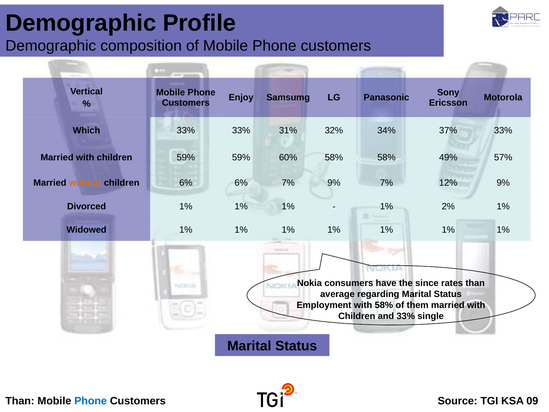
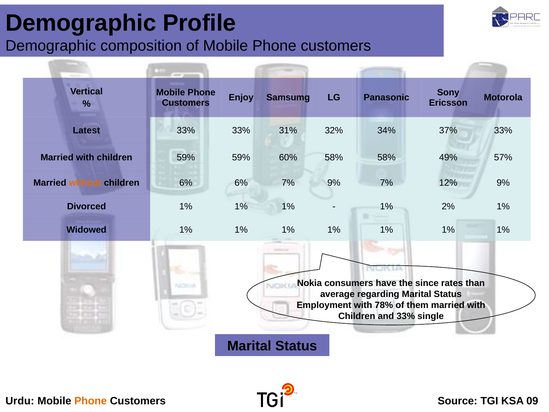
Which: Which -> Latest
with 58%: 58% -> 78%
Than at (20, 401): Than -> Urdu
Phone at (91, 401) colour: blue -> orange
